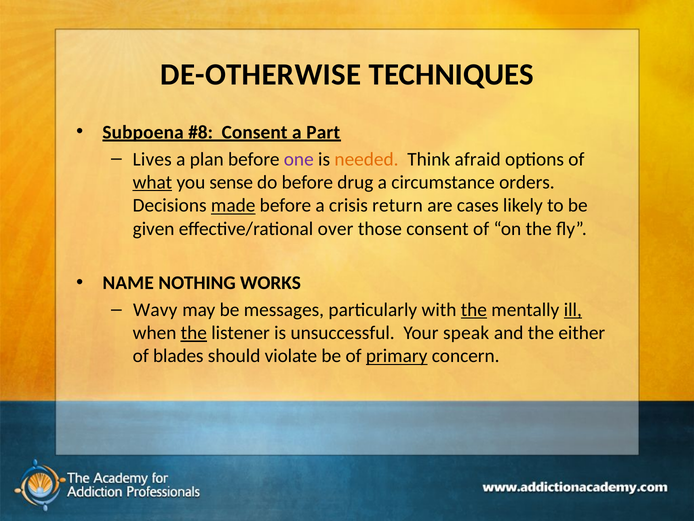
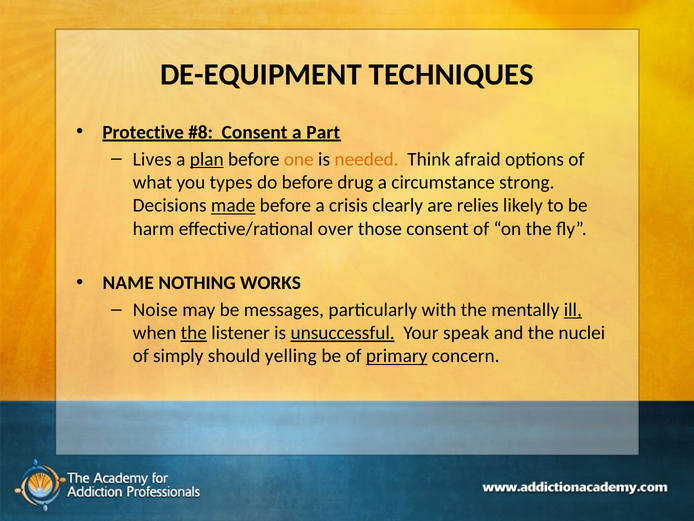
DE-OTHERWISE: DE-OTHERWISE -> DE-EQUIPMENT
Subpoena: Subpoena -> Protective
plan underline: none -> present
one colour: purple -> orange
what underline: present -> none
sense: sense -> types
orders: orders -> strong
return: return -> clearly
cases: cases -> relies
given: given -> harm
Wavy: Wavy -> Noise
the at (474, 309) underline: present -> none
unsuccessful underline: none -> present
either: either -> nuclei
blades: blades -> simply
violate: violate -> yelling
